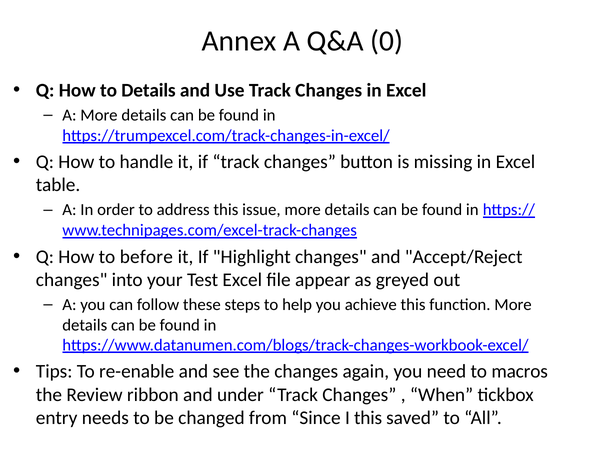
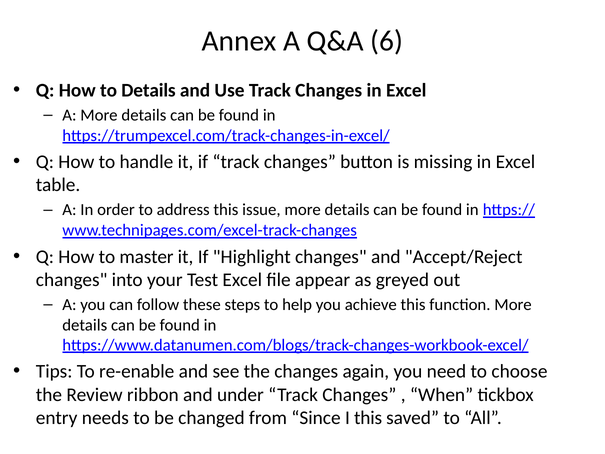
0: 0 -> 6
before: before -> master
macros: macros -> choose
